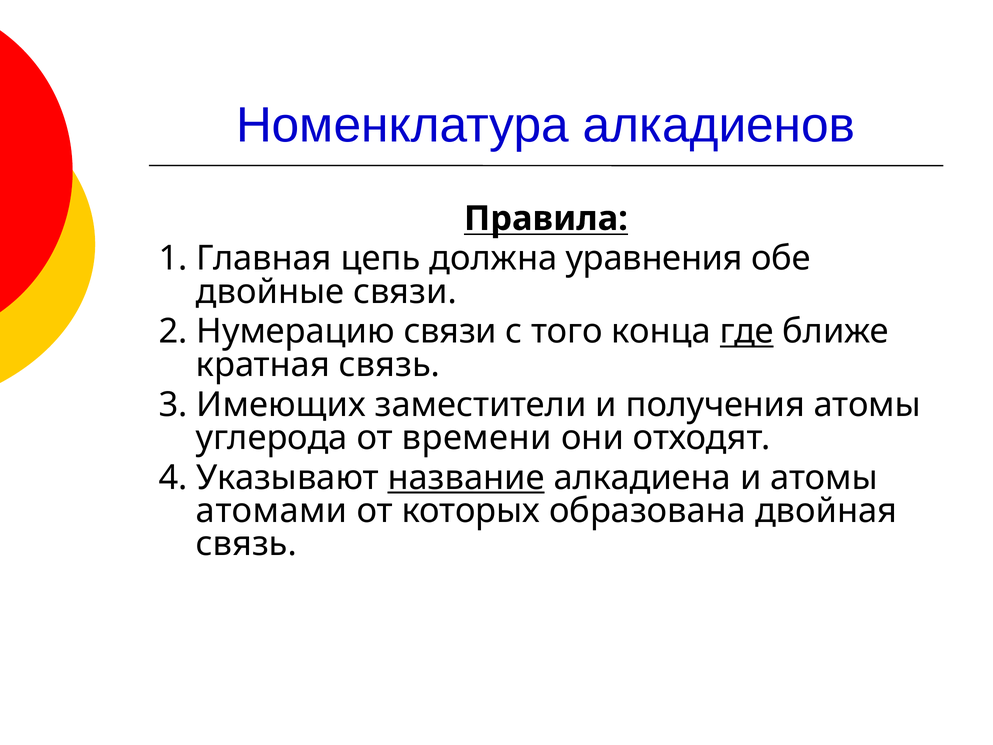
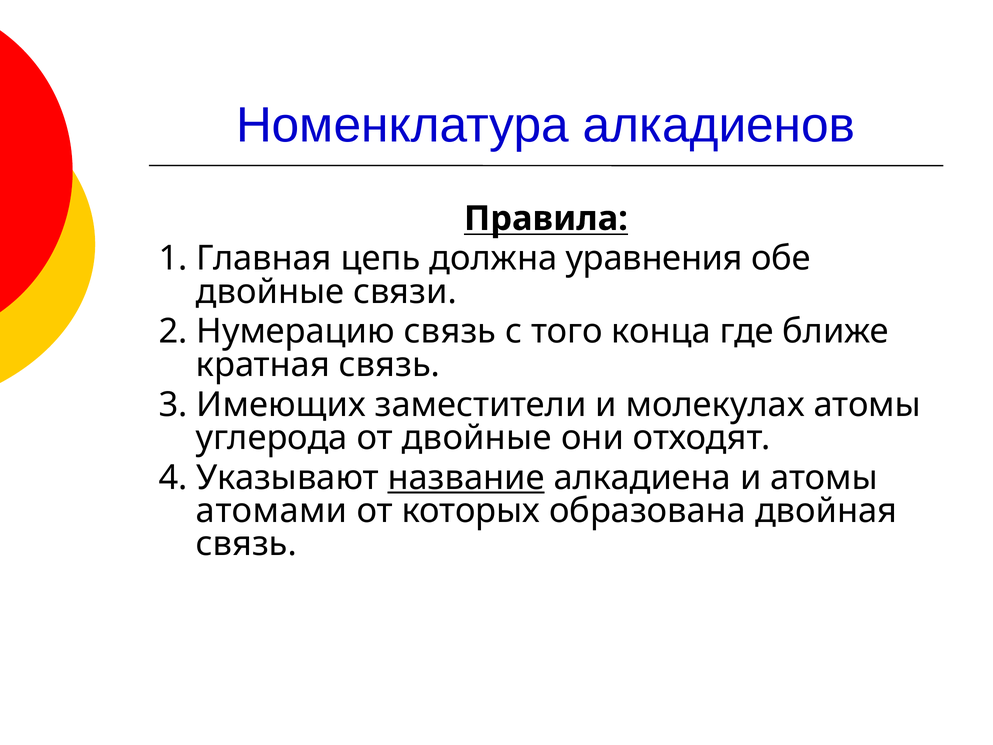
Нумерацию связи: связи -> связь
где underline: present -> none
получения: получения -> молекулах
от времени: времени -> двойные
